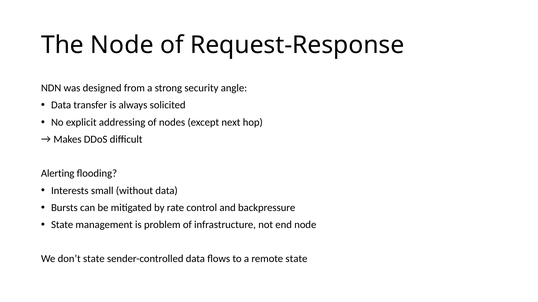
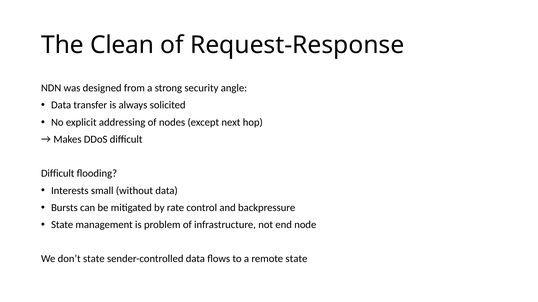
The Node: Node -> Clean
Alerting at (58, 174): Alerting -> Difficult
